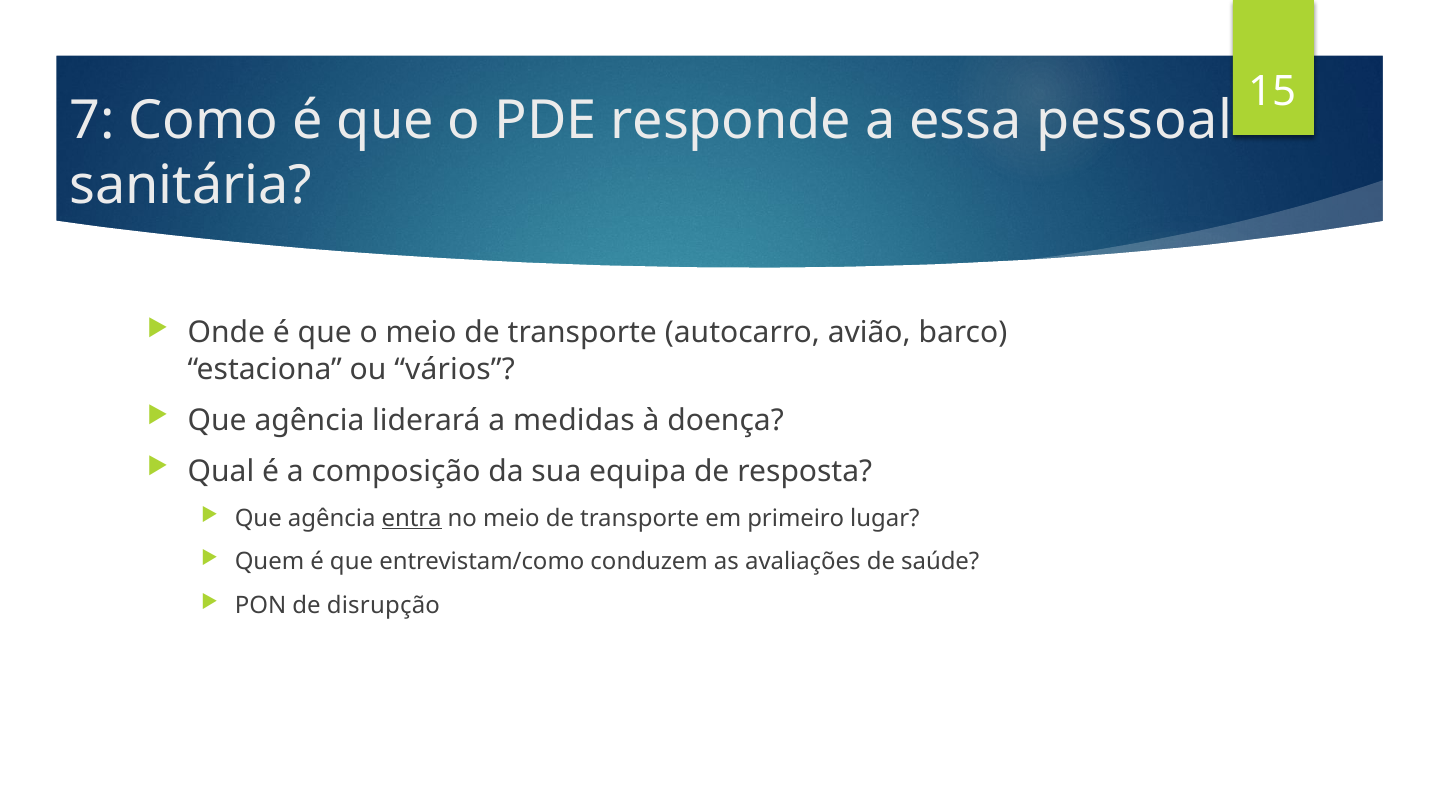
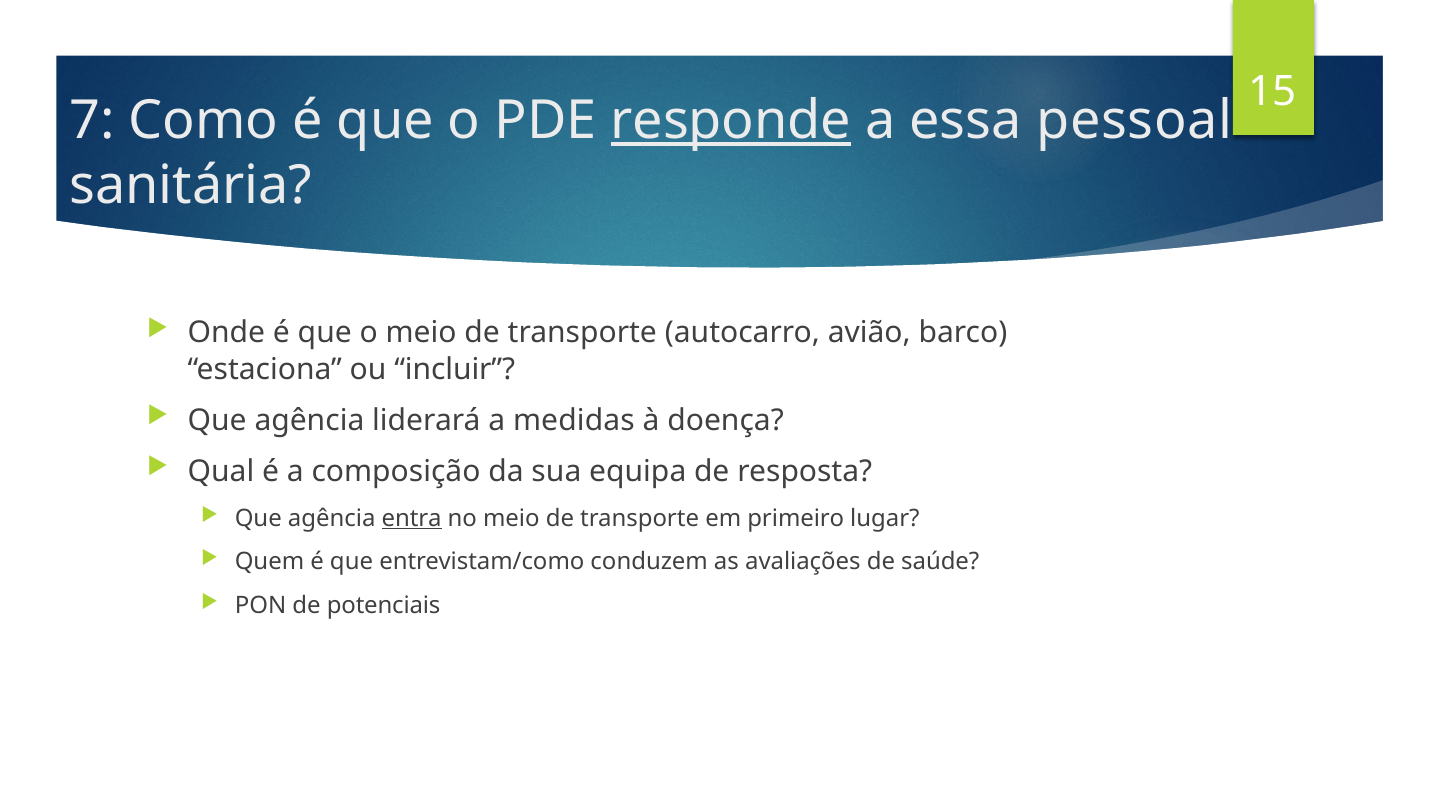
responde underline: none -> present
vários: vários -> incluir
disrupção: disrupção -> potenciais
